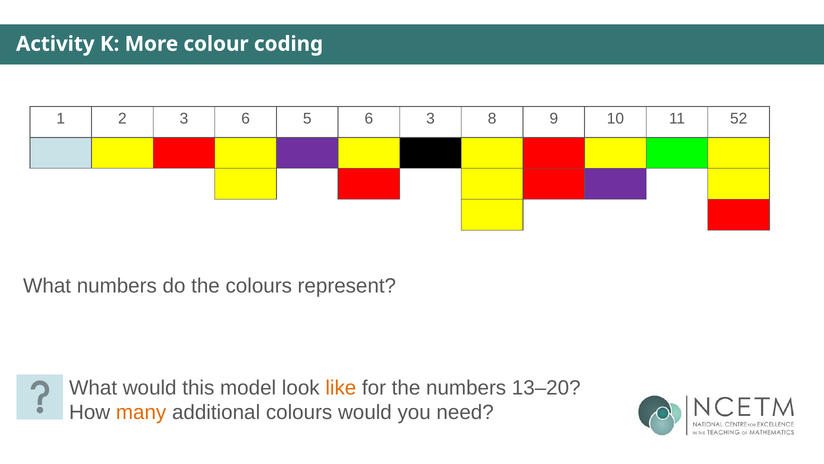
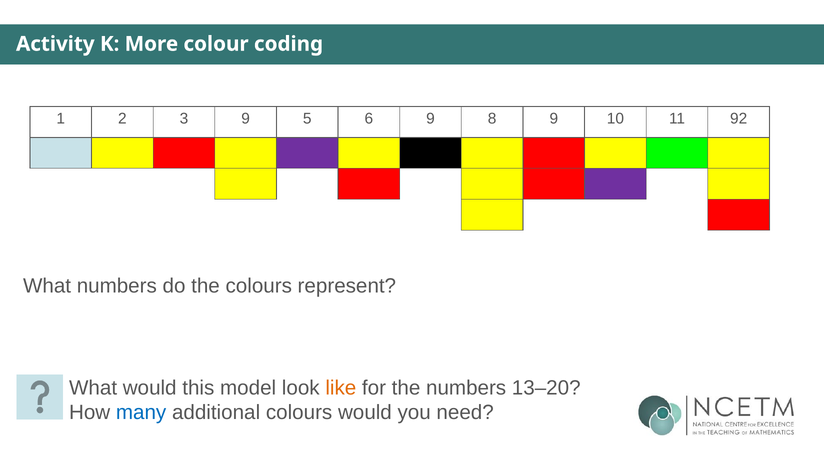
3 6: 6 -> 9
6 3: 3 -> 9
52: 52 -> 92
many colour: orange -> blue
